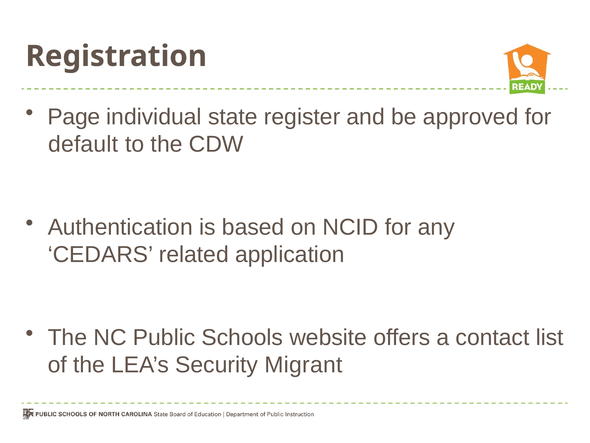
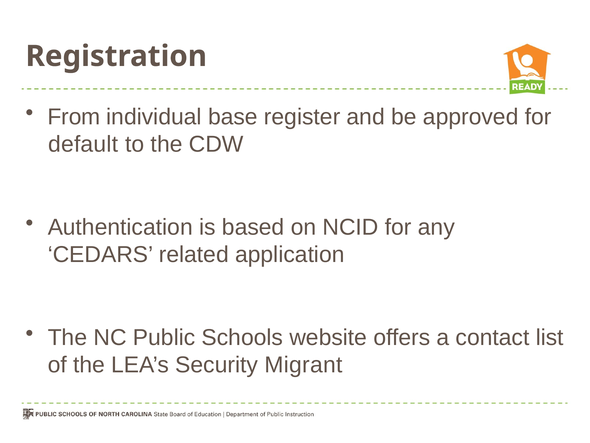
Page: Page -> From
state: state -> base
